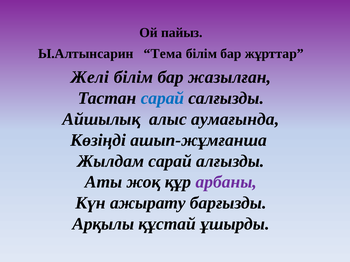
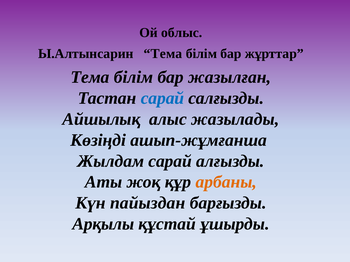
пайыз: пайыз -> облыс
Желі at (90, 77): Желі -> Тема
аумағында: аумағында -> жазылады
арбаны colour: purple -> orange
ажырату: ажырату -> пайыздан
